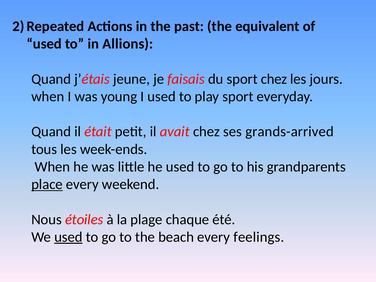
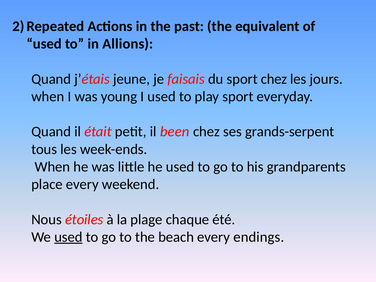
avait: avait -> been
grands-arrived: grands-arrived -> grands-serpent
place underline: present -> none
feelings: feelings -> endings
